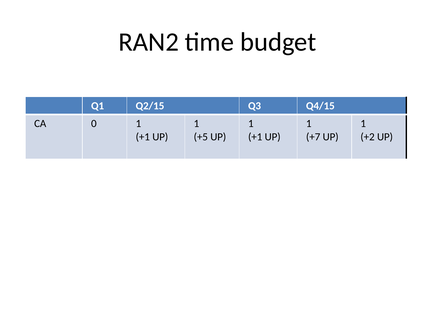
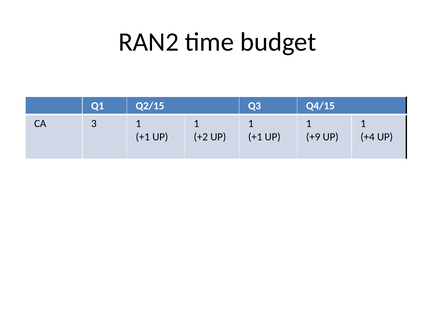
0: 0 -> 3
+5: +5 -> +2
+7: +7 -> +9
+2: +2 -> +4
